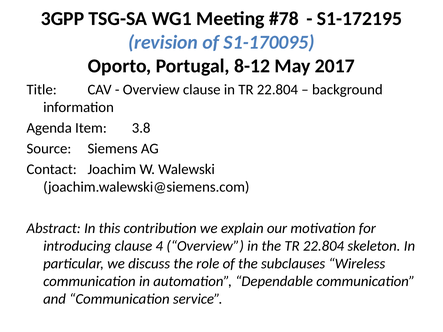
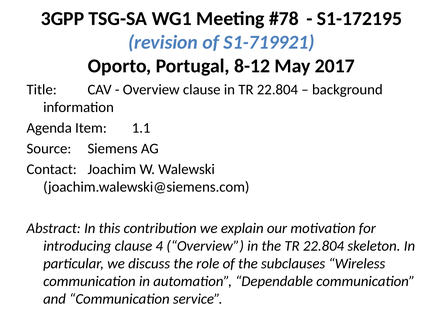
S1-170095: S1-170095 -> S1-719921
3.8: 3.8 -> 1.1
